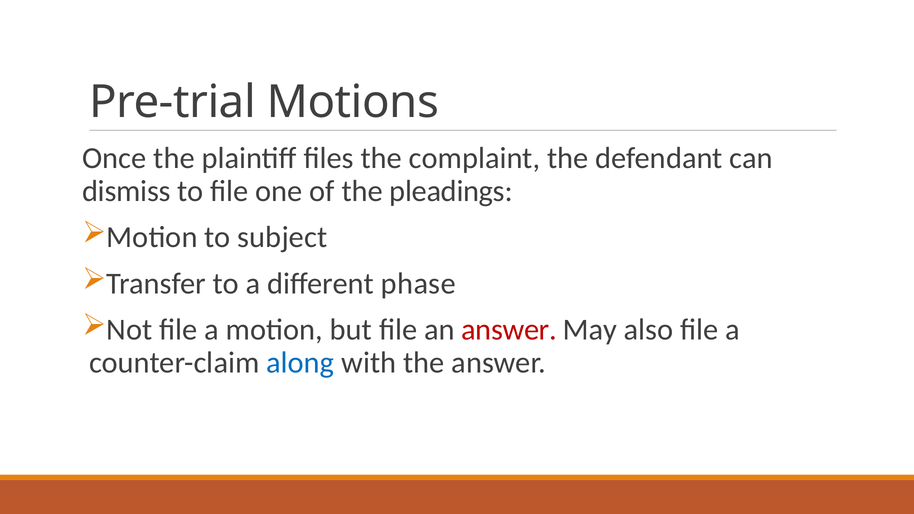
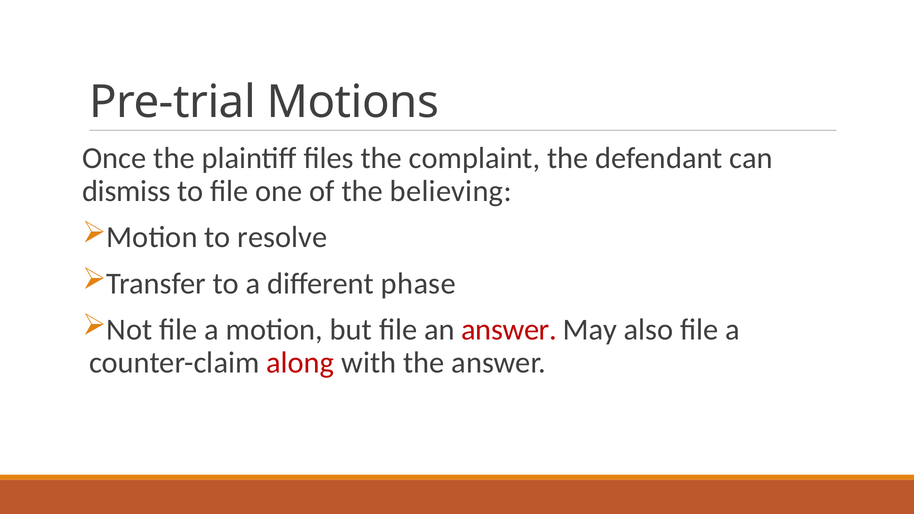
pleadings: pleadings -> believing
subject: subject -> resolve
along colour: blue -> red
